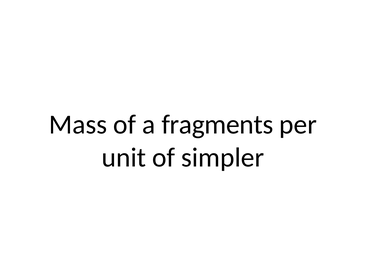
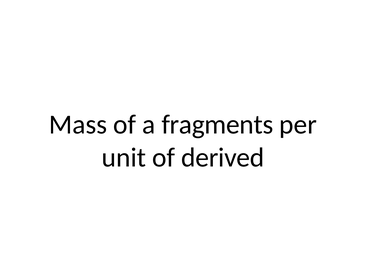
simpler: simpler -> derived
